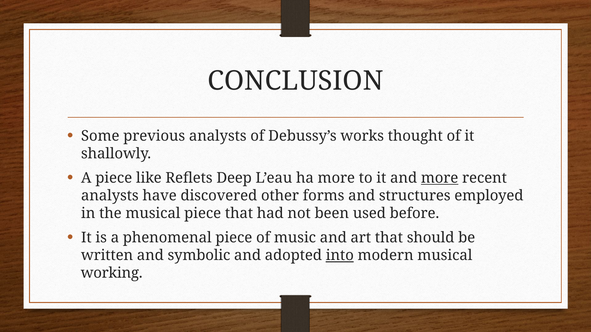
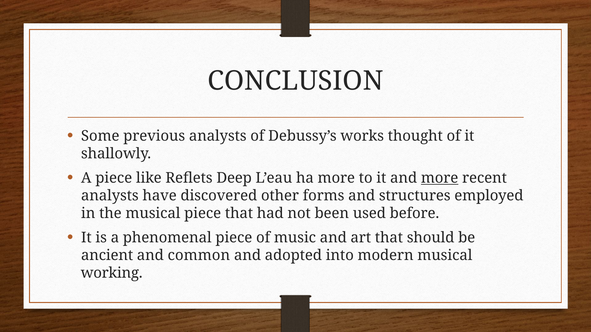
written: written -> ancient
symbolic: symbolic -> common
into underline: present -> none
